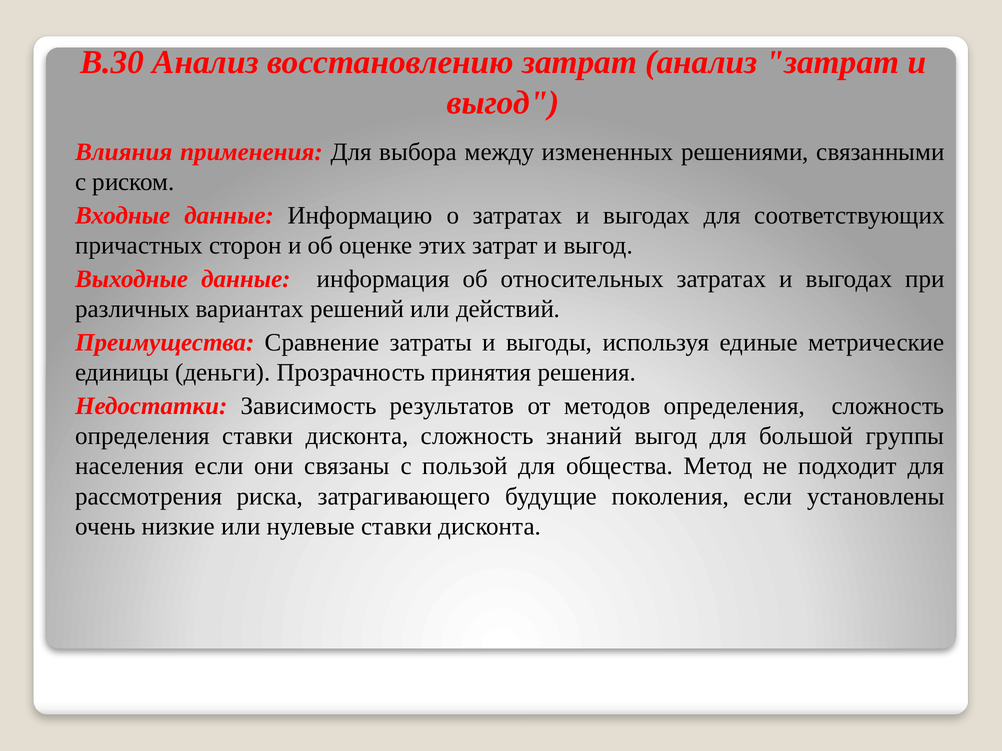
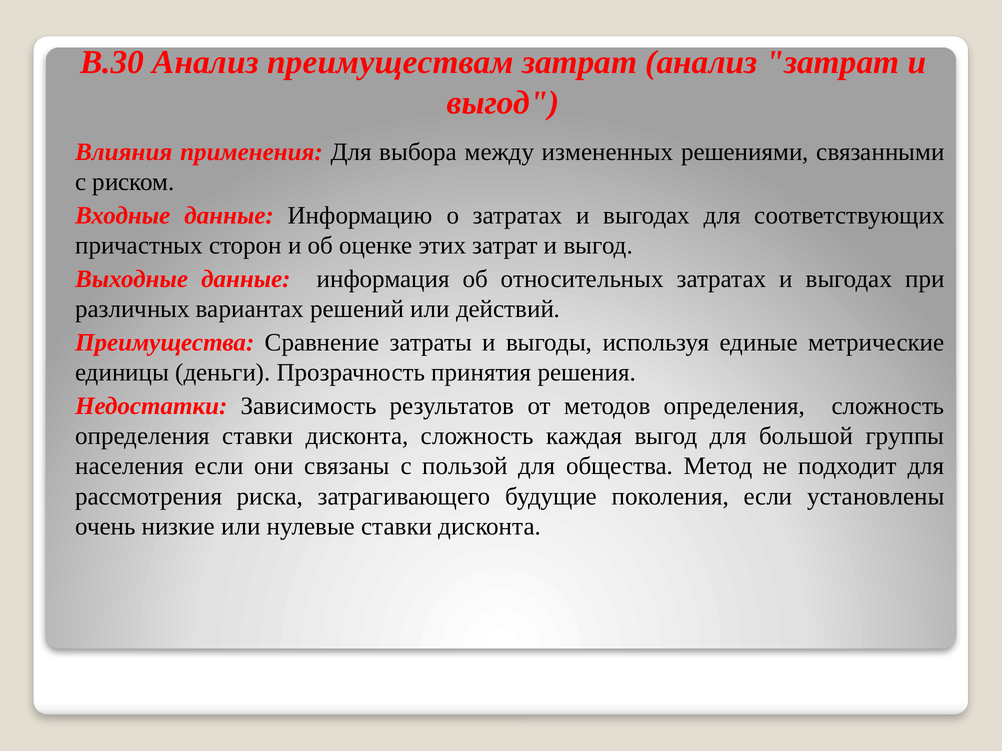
восстановлению: восстановлению -> преимуществам
знаний: знаний -> каждая
